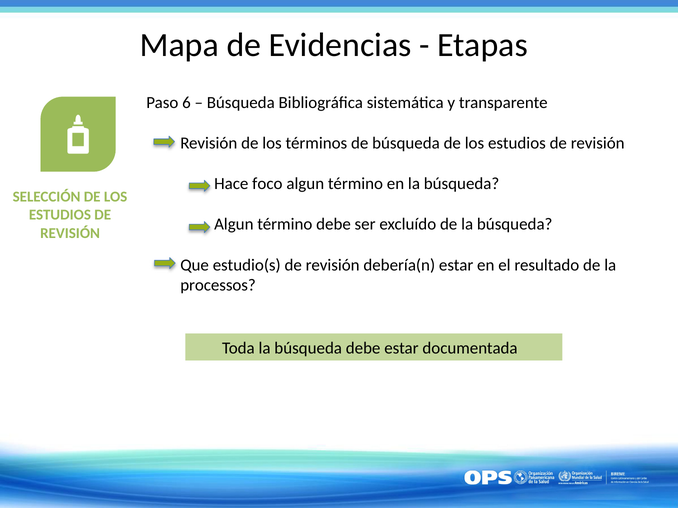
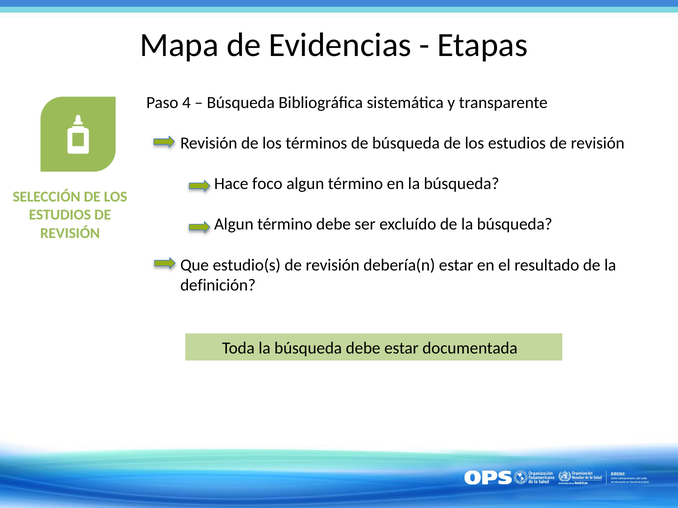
6: 6 -> 4
processos: processos -> definición
